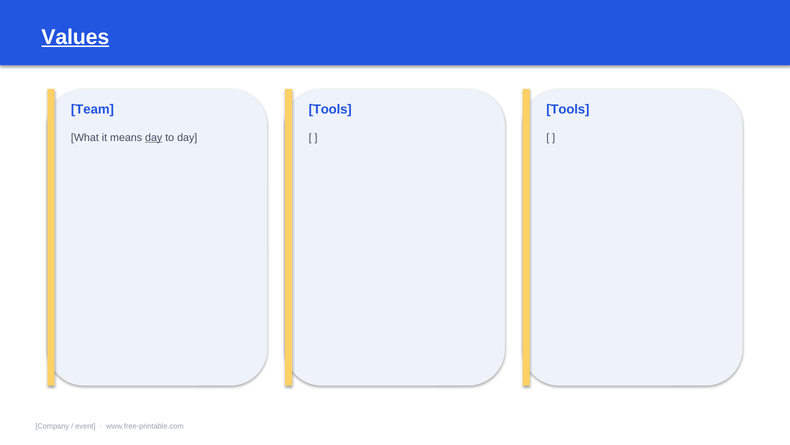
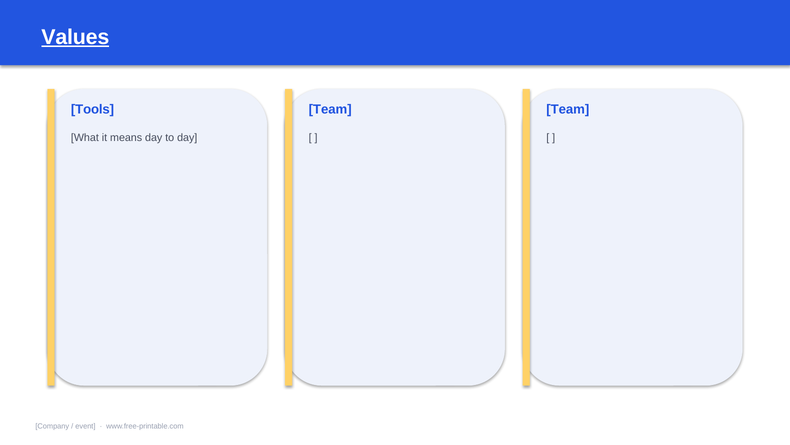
Team: Team -> Tools
Tools at (330, 109): Tools -> Team
Tools at (568, 109): Tools -> Team
day at (154, 137) underline: present -> none
